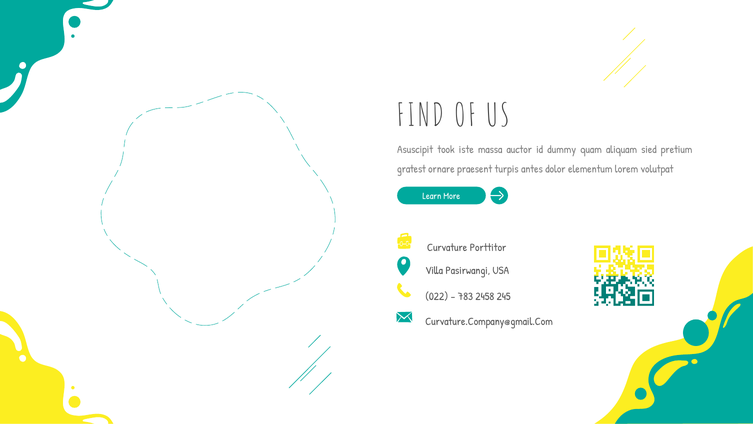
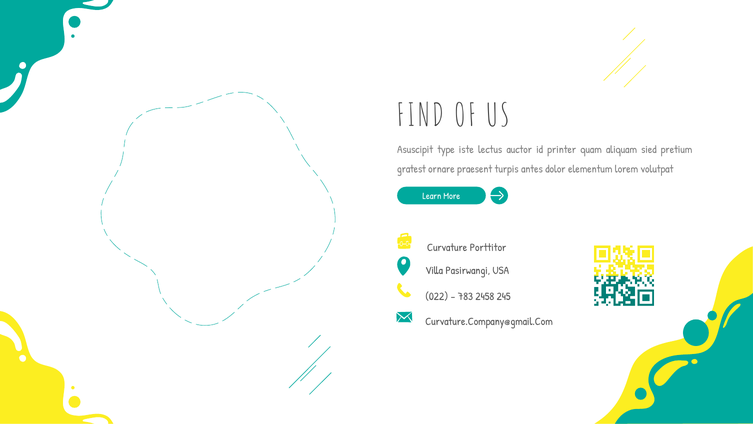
took: took -> type
massa: massa -> lectus
dummy: dummy -> printer
